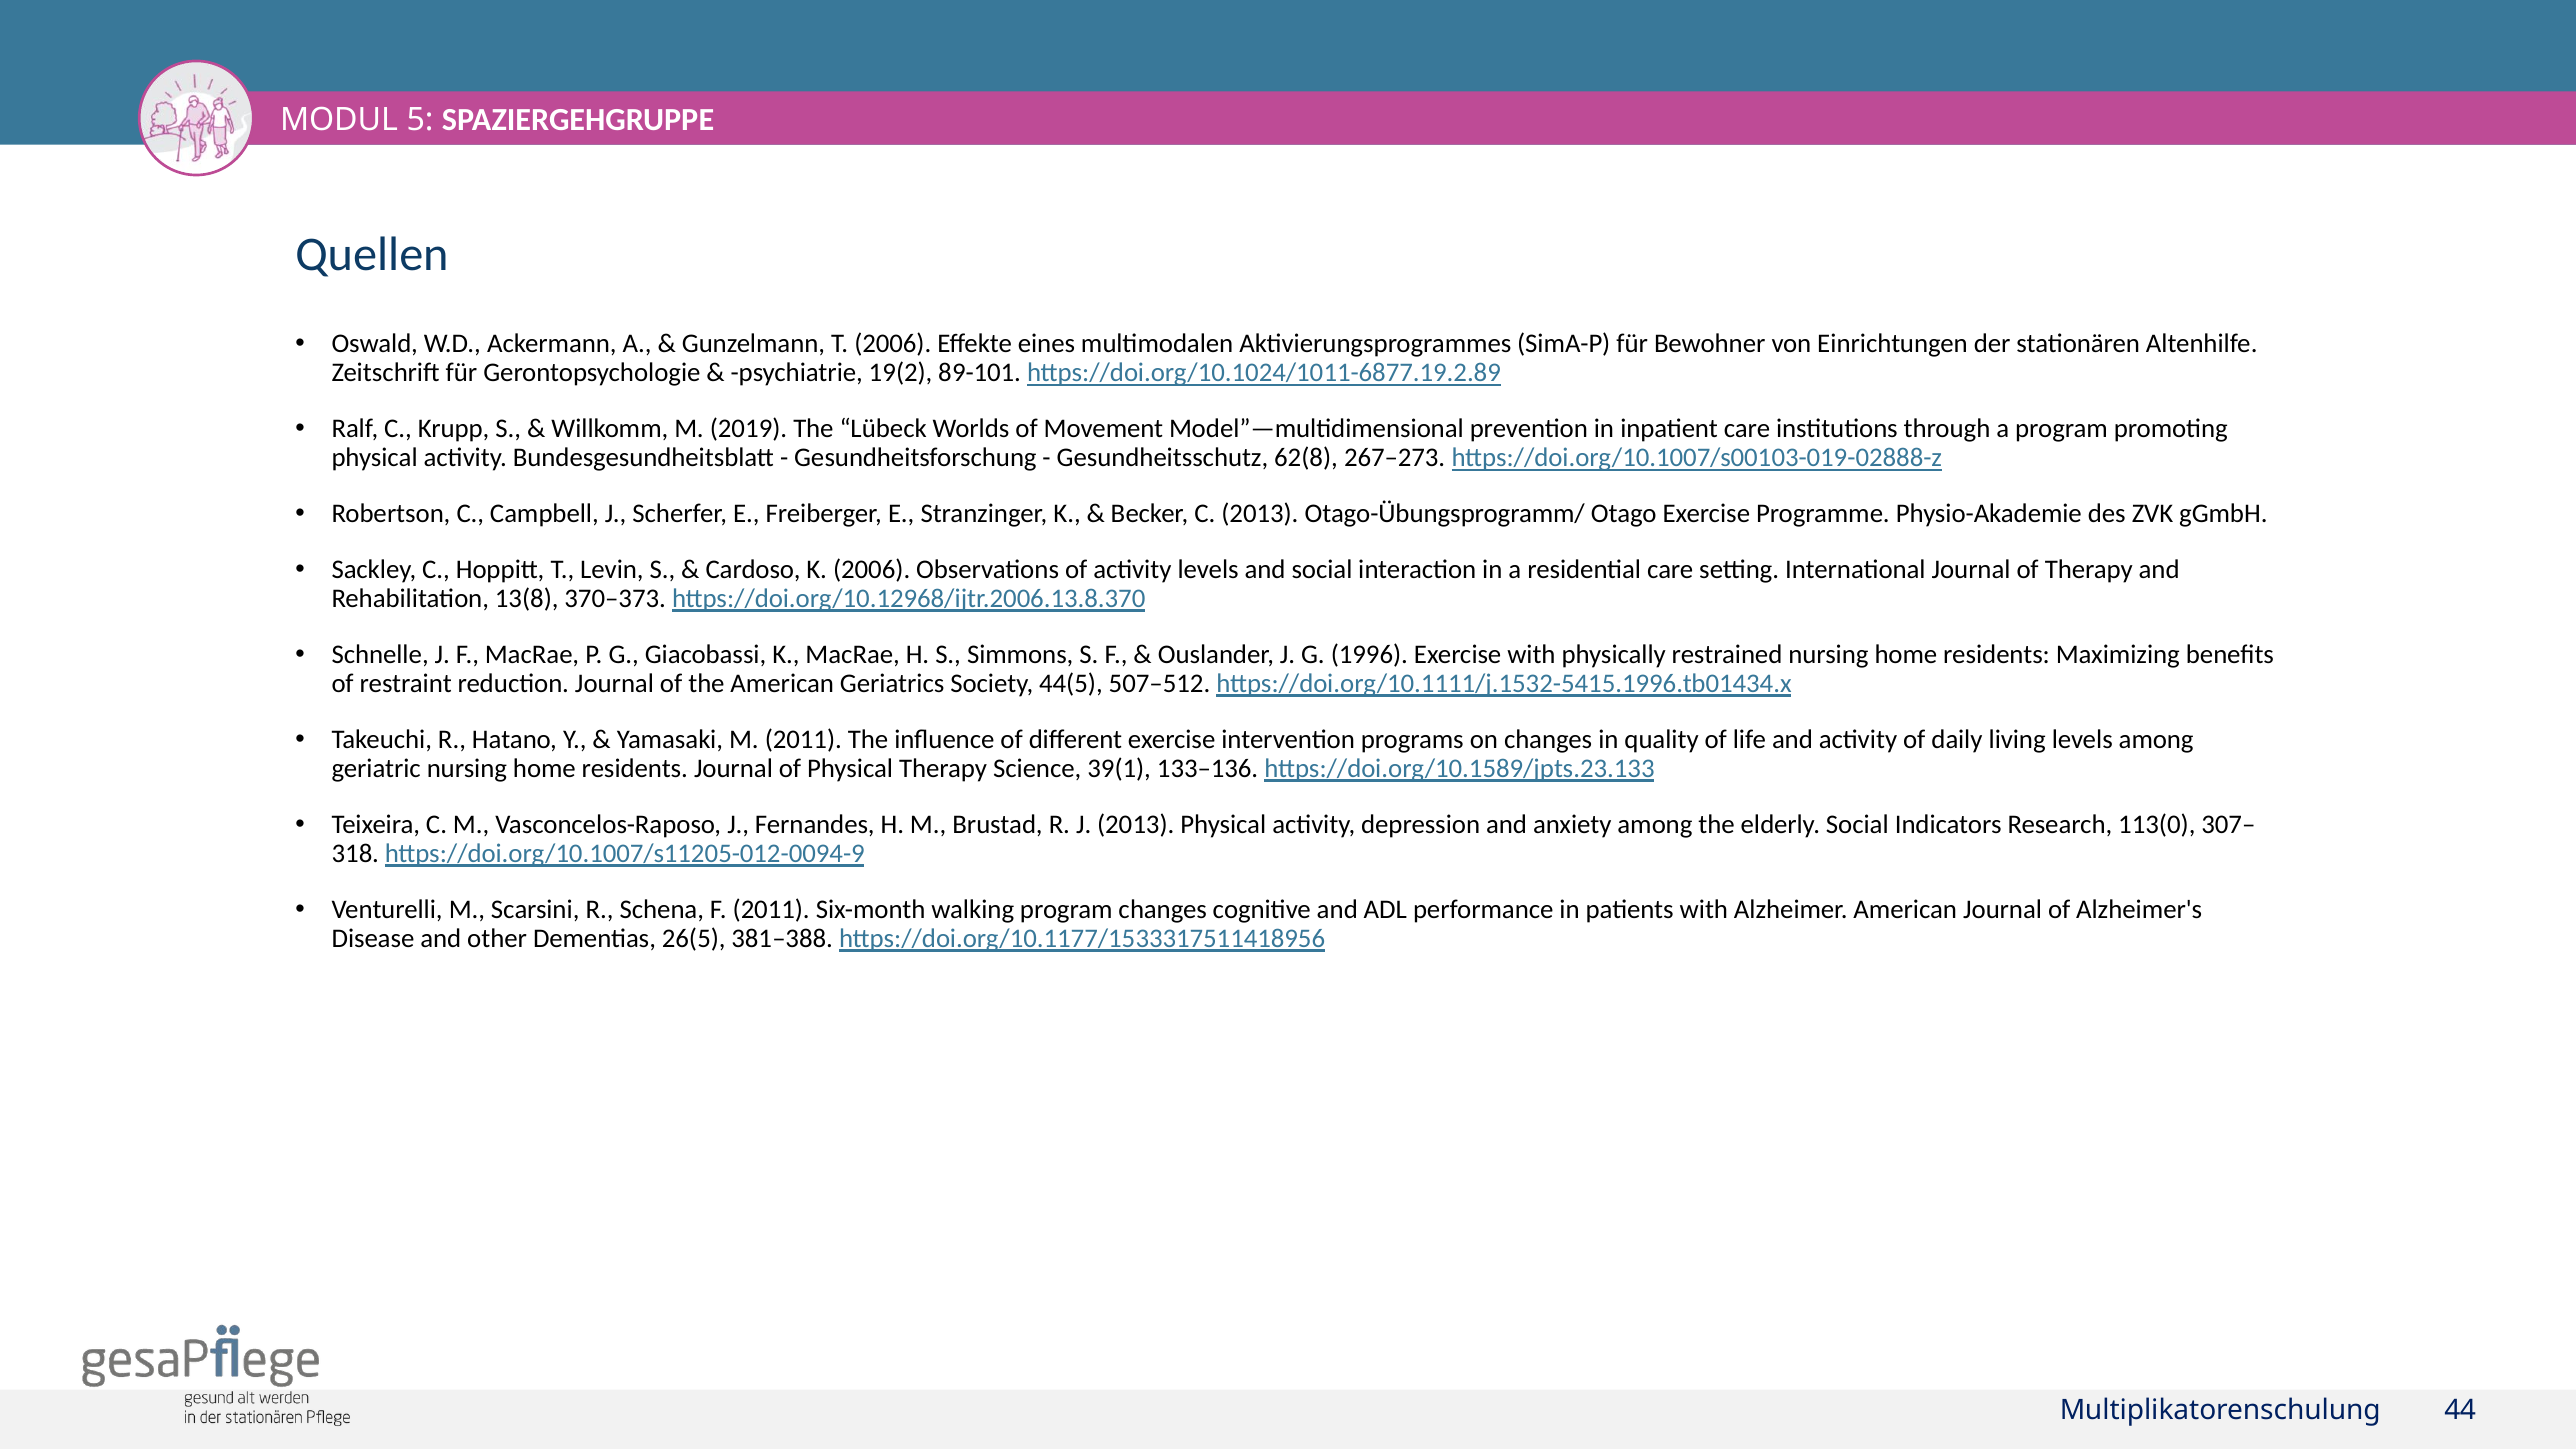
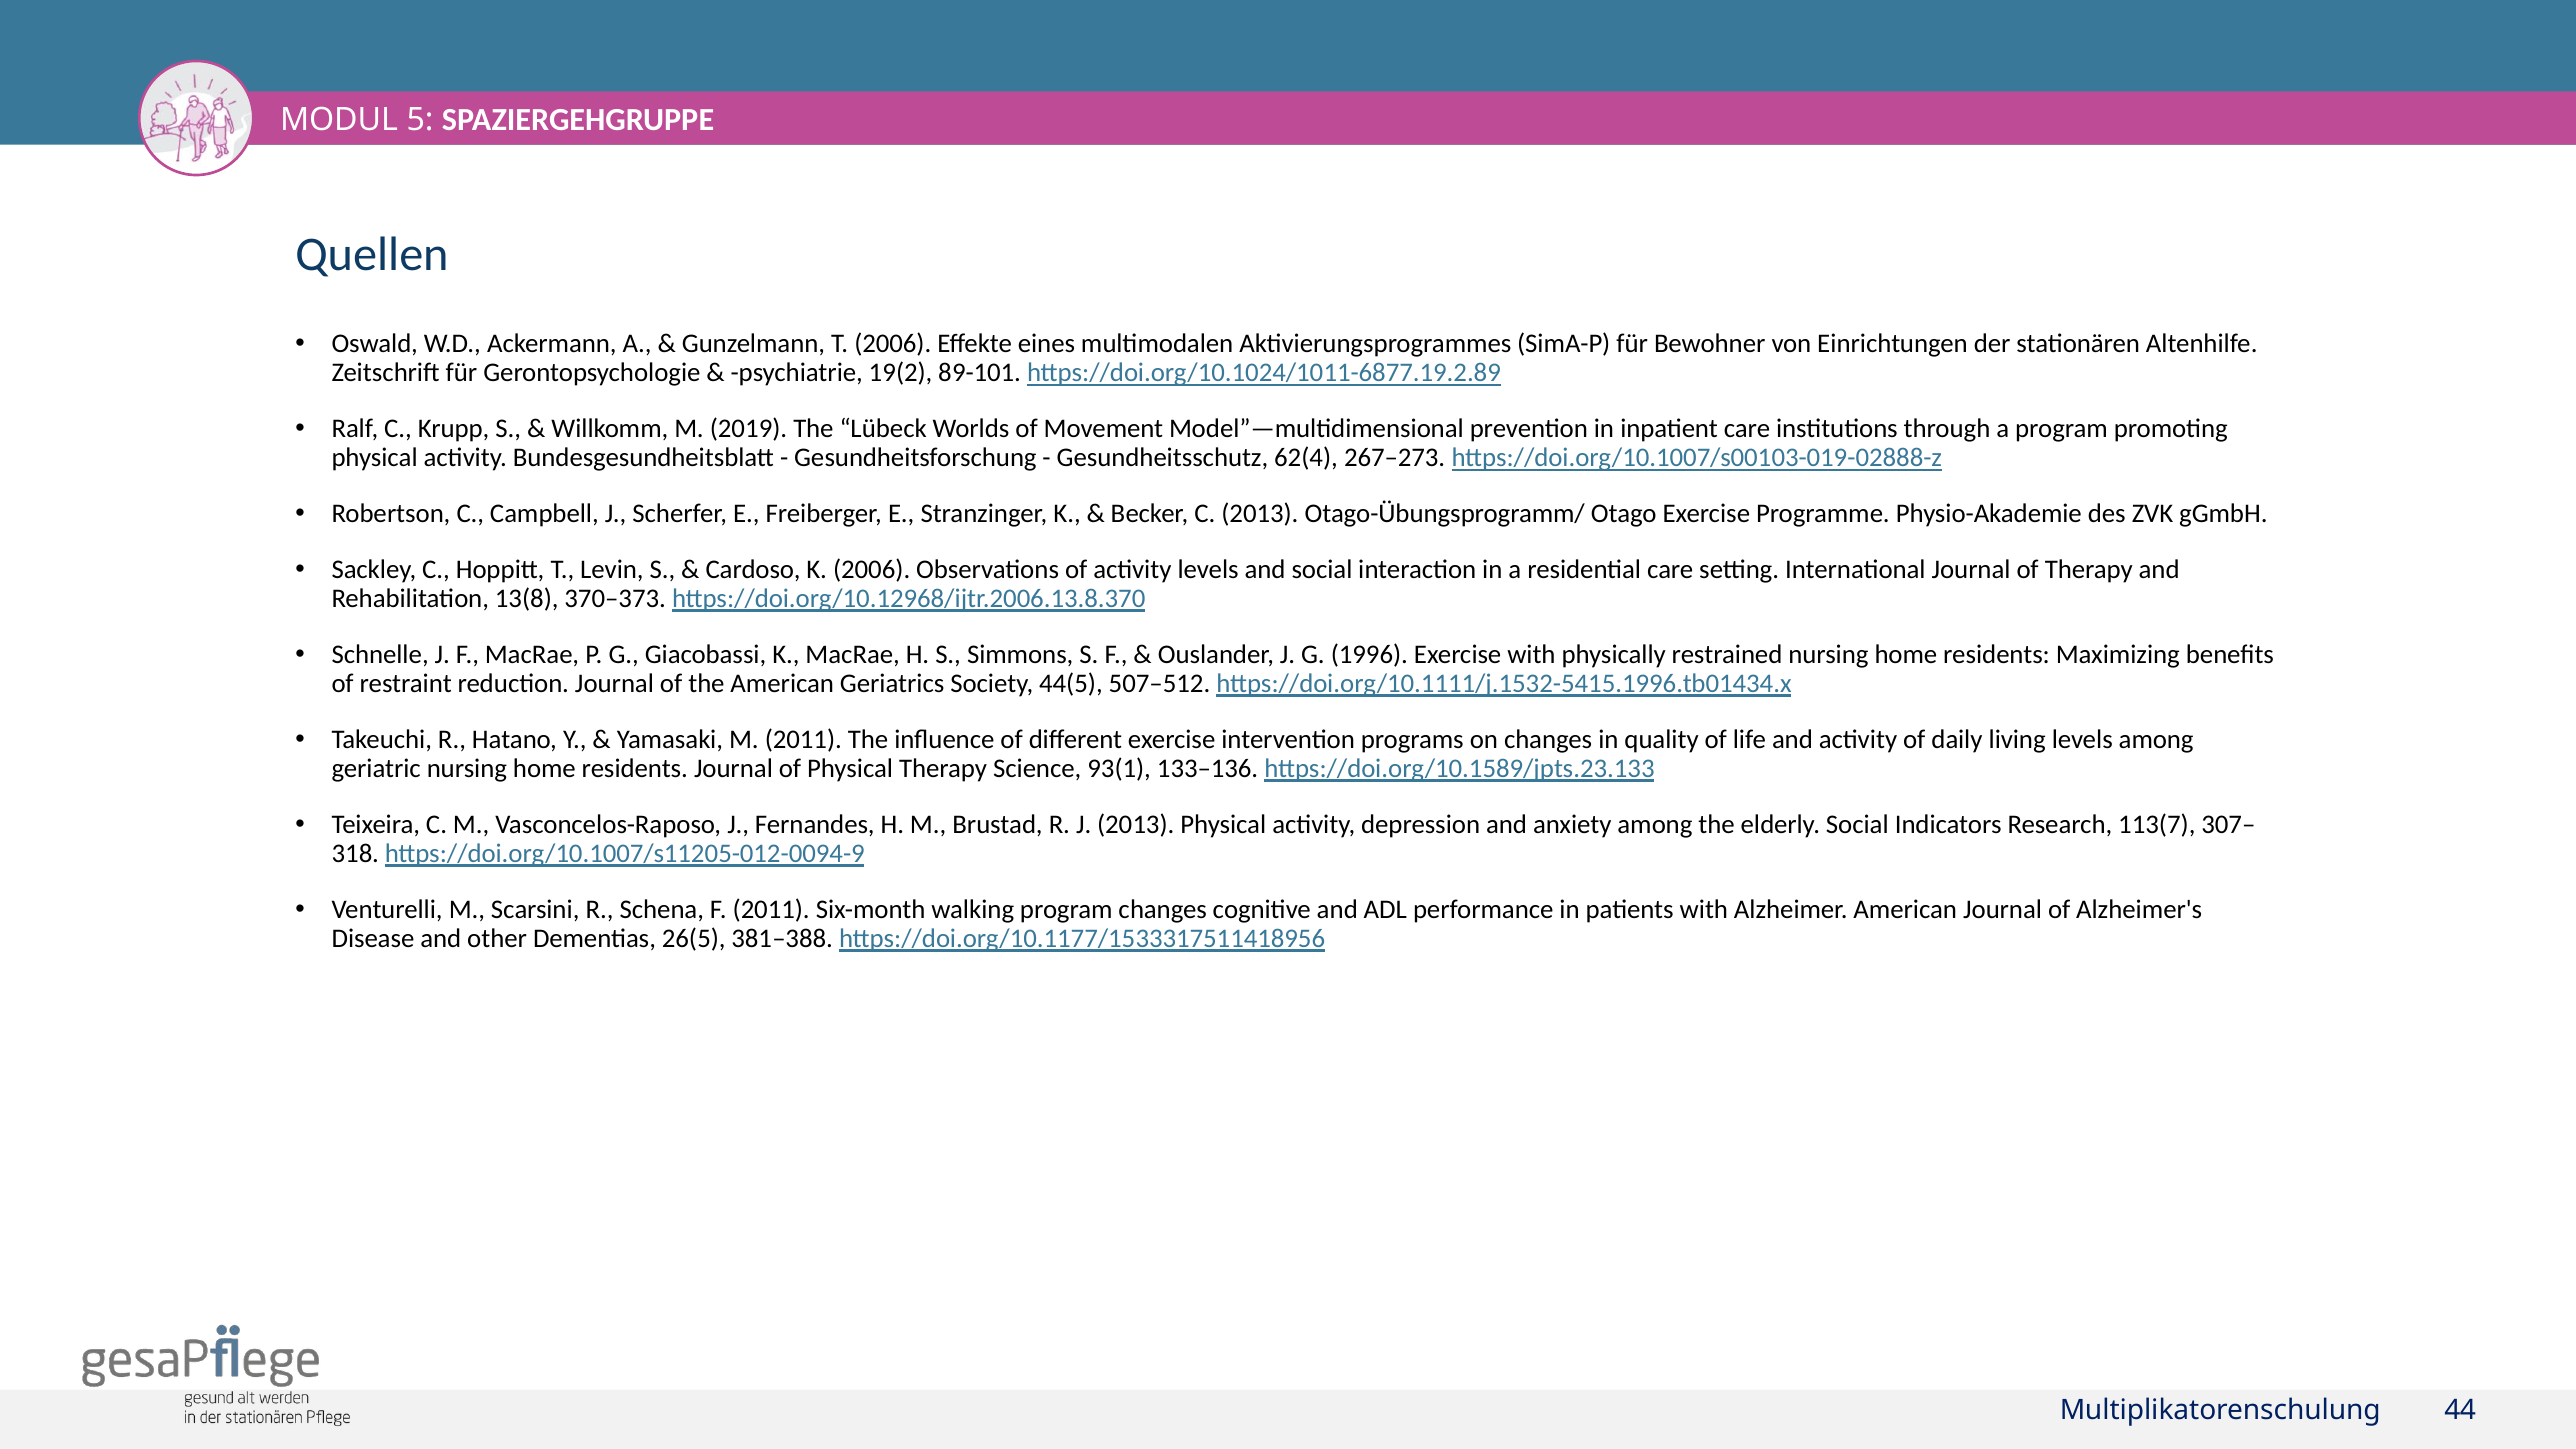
62(8: 62(8 -> 62(4
39(1: 39(1 -> 93(1
113(0: 113(0 -> 113(7
